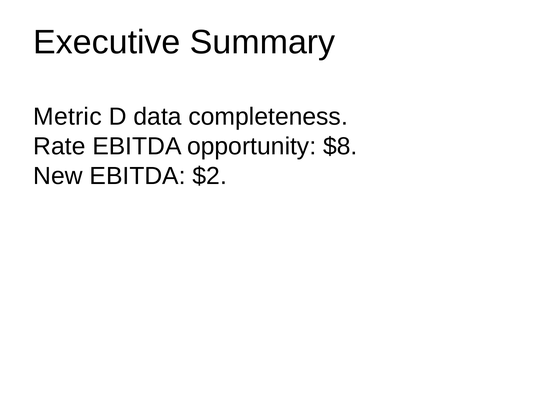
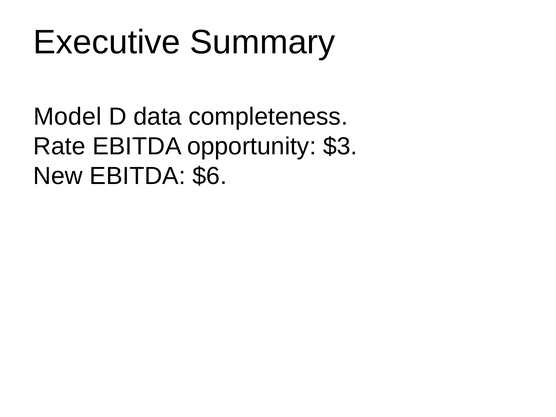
Metric: Metric -> Model
$8: $8 -> $3
$2: $2 -> $6
